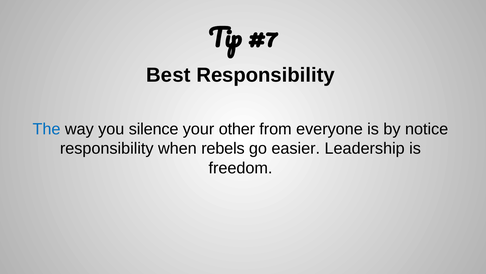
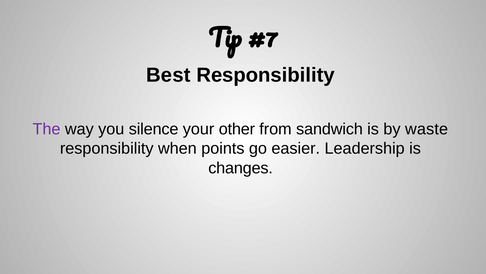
The colour: blue -> purple
everyone: everyone -> sandwich
notice: notice -> waste
rebels: rebels -> points
freedom: freedom -> changes
